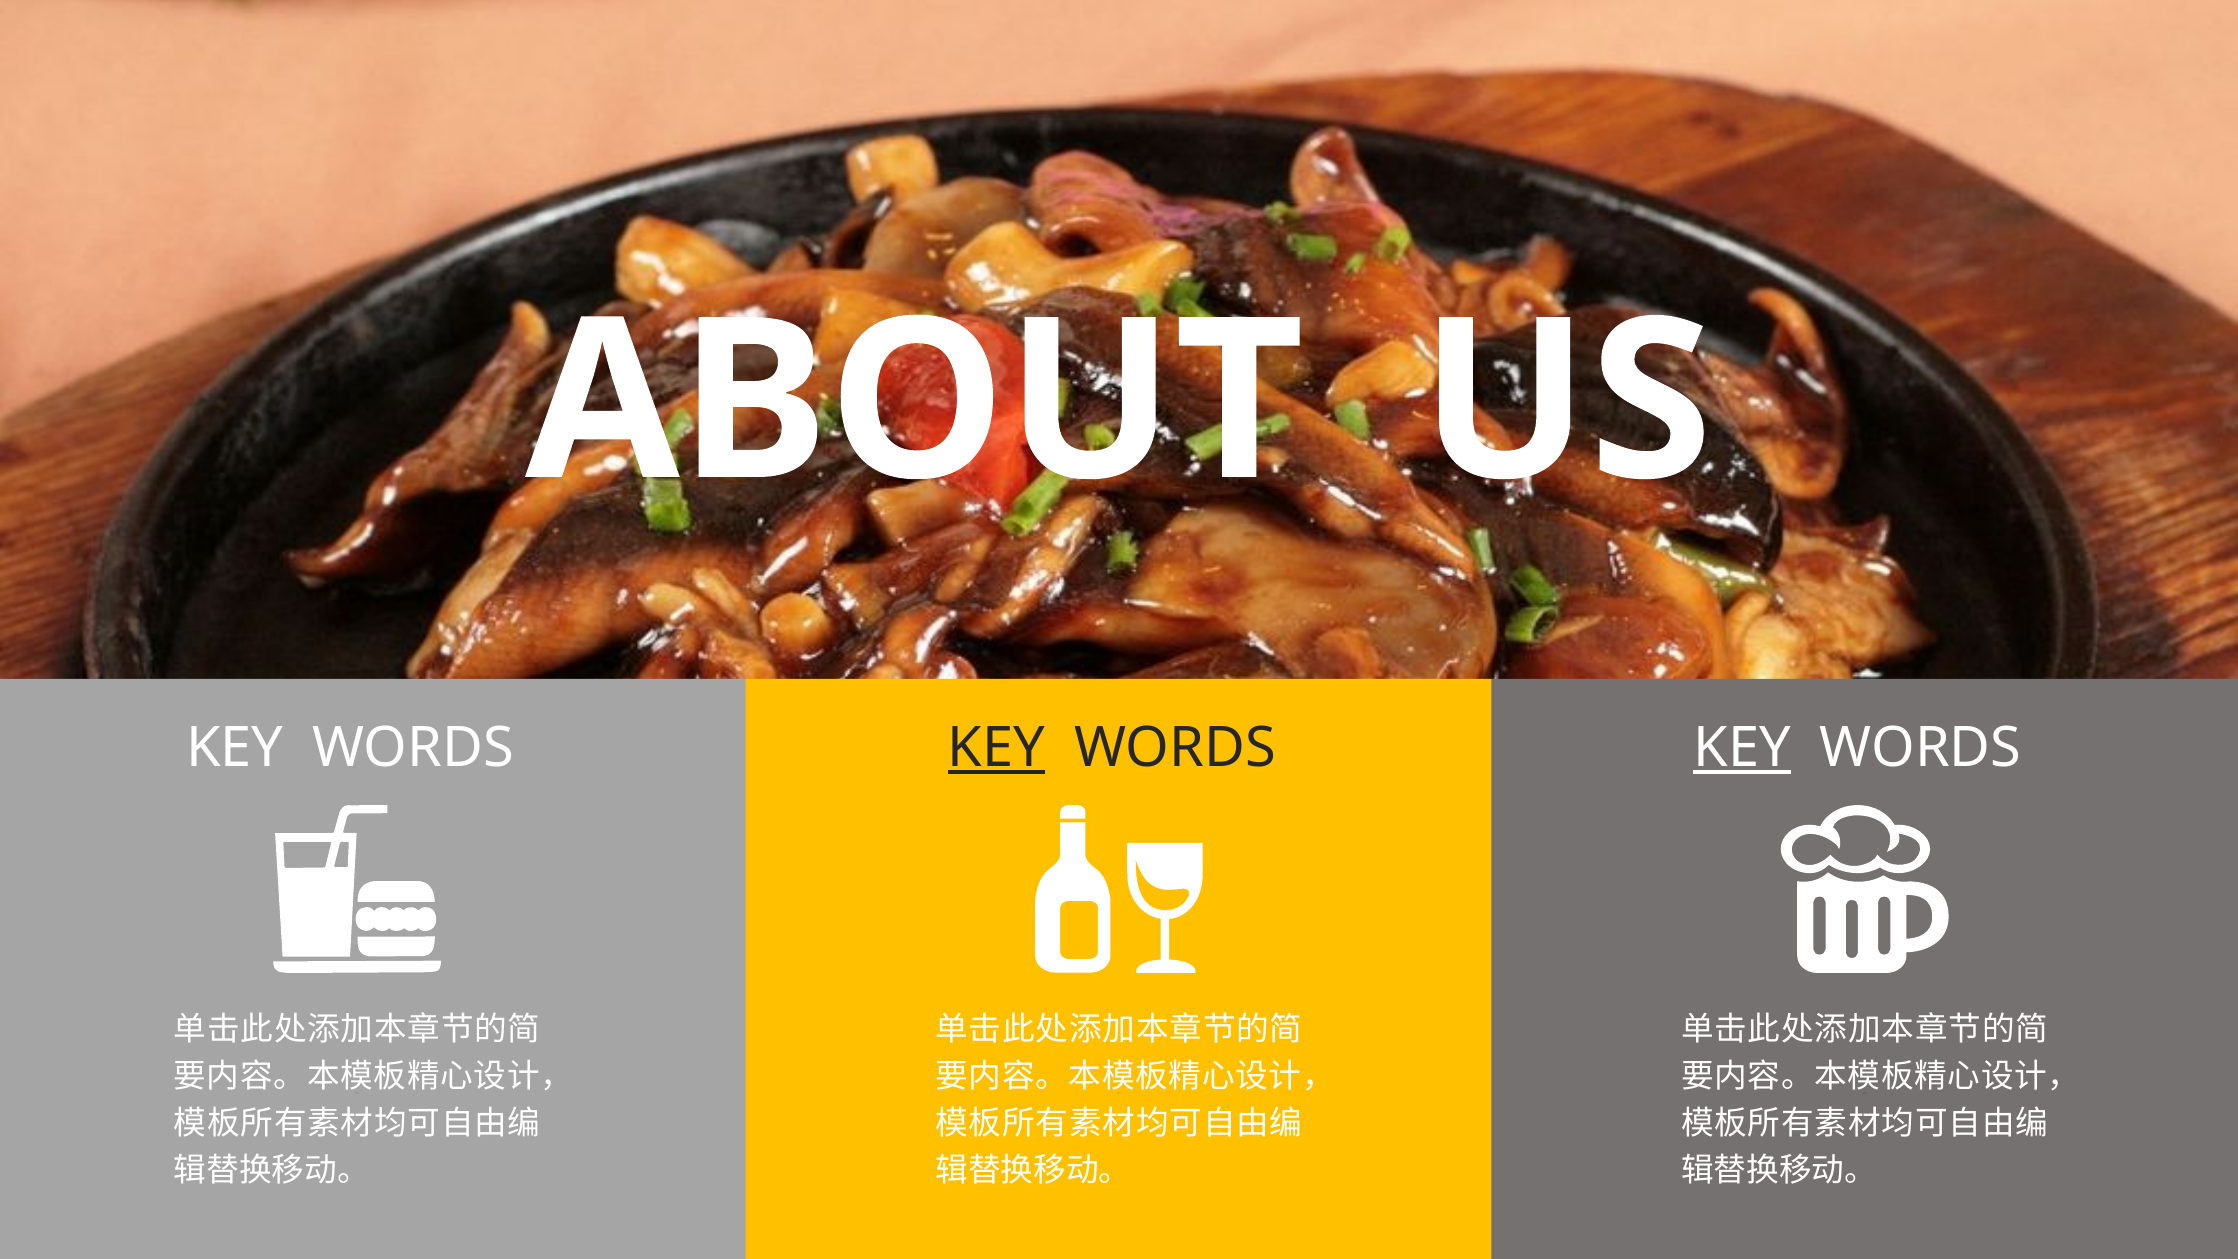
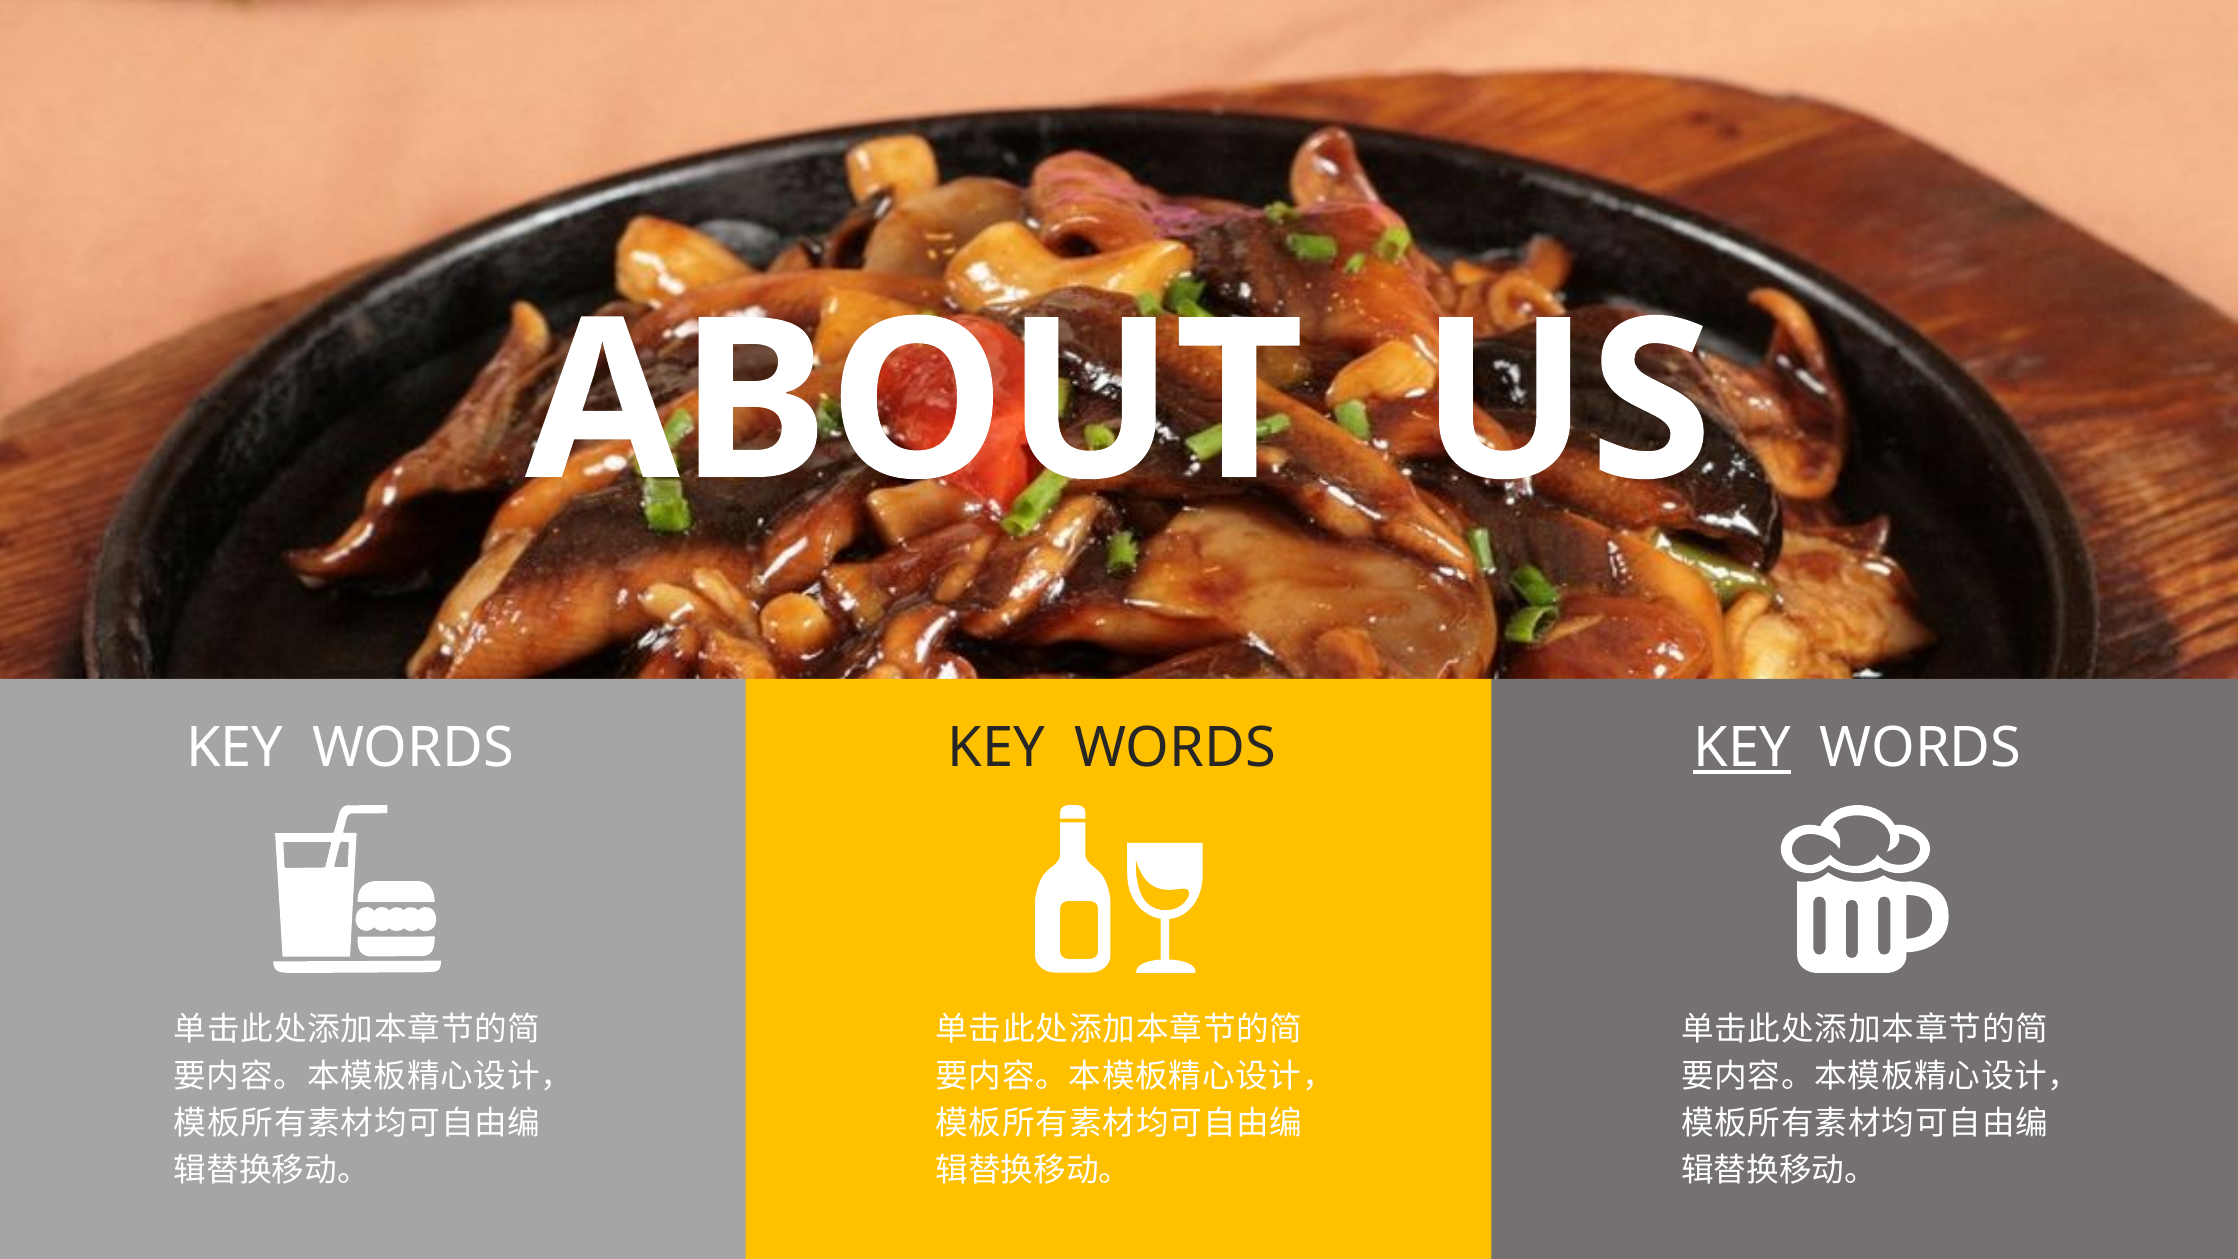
KEY at (997, 748) underline: present -> none
